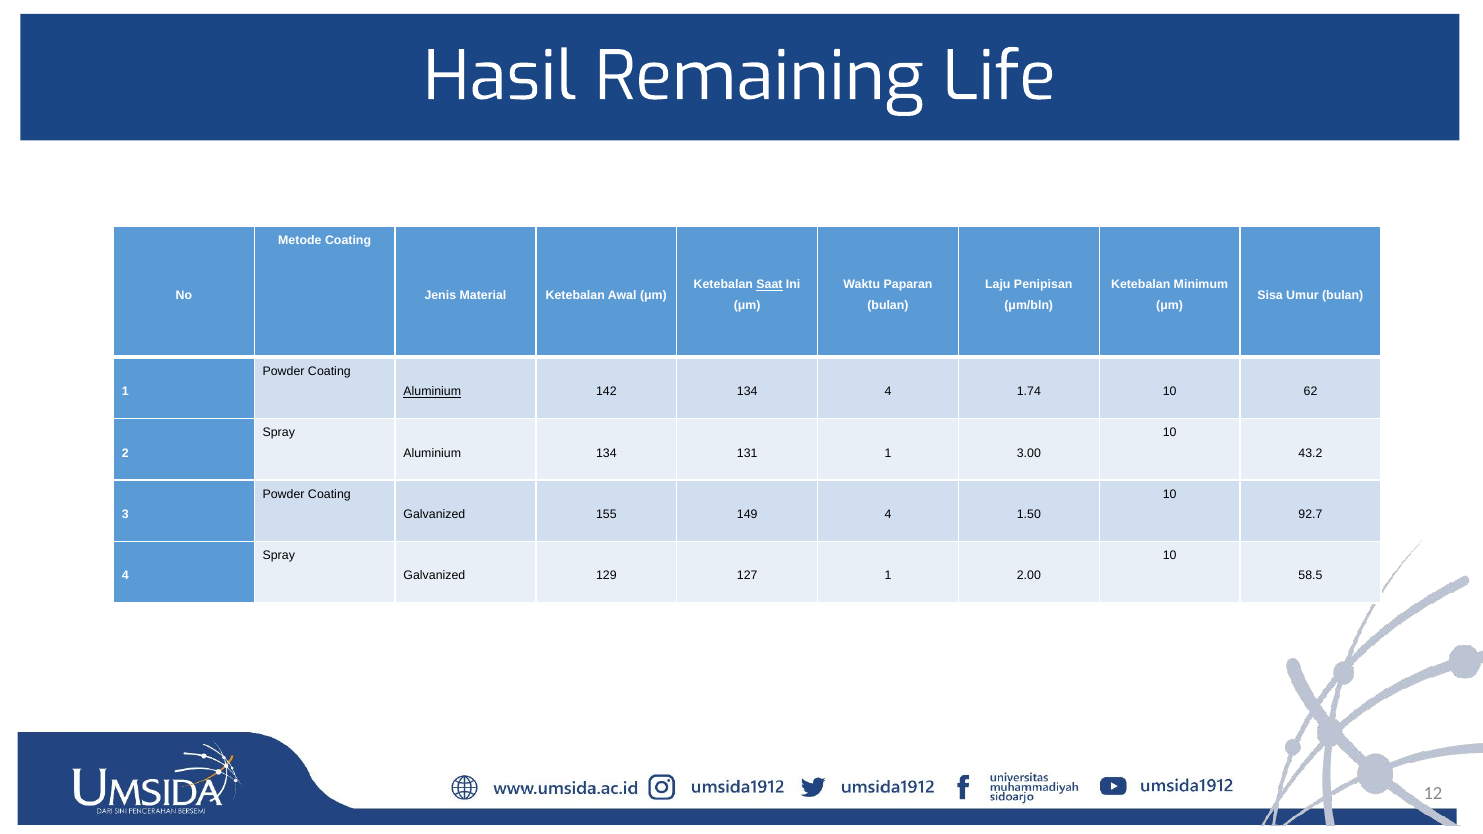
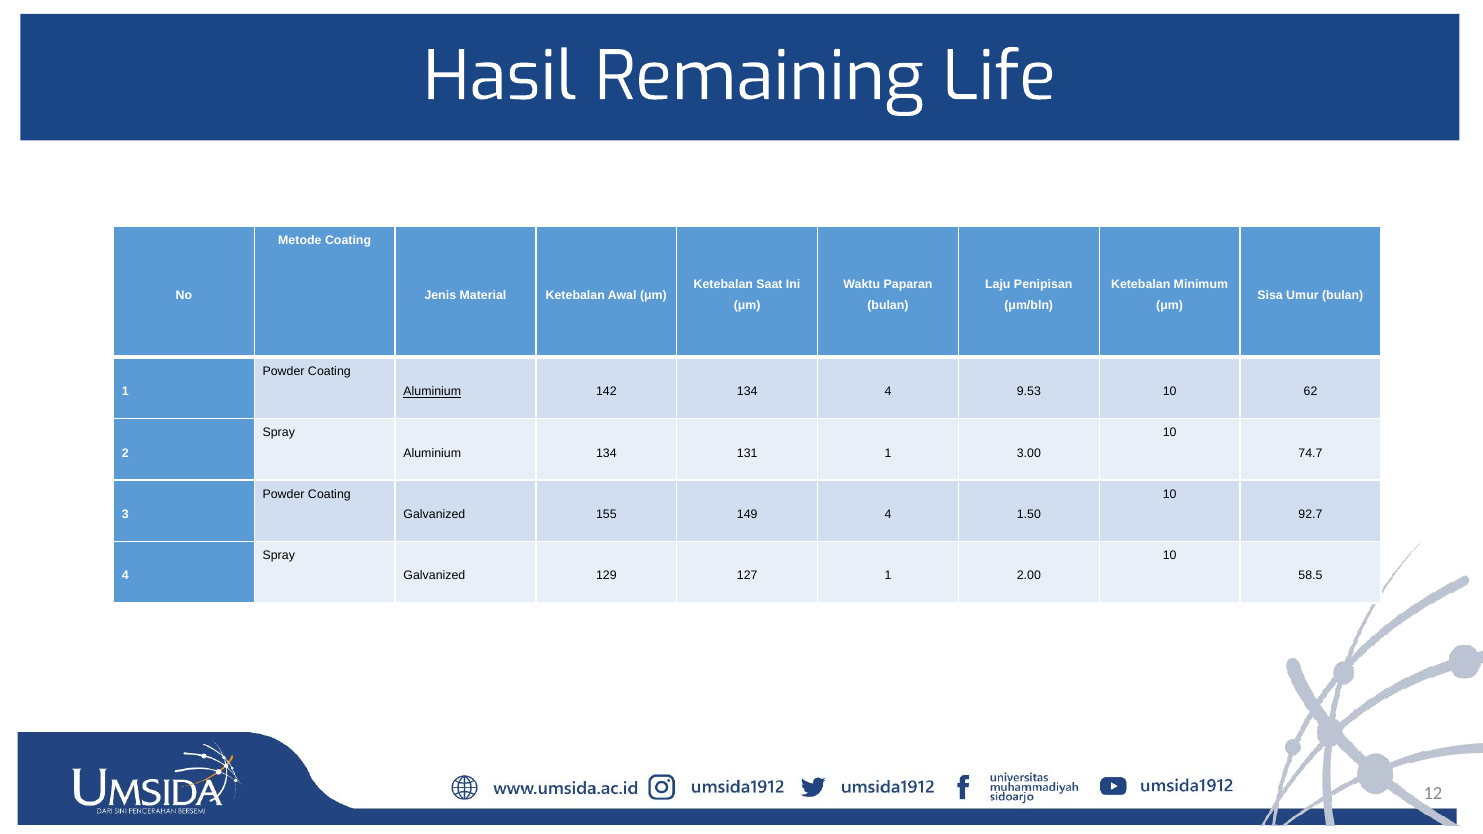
Saat underline: present -> none
1.74: 1.74 -> 9.53
43.2: 43.2 -> 74.7
